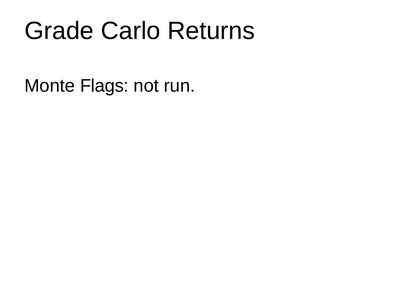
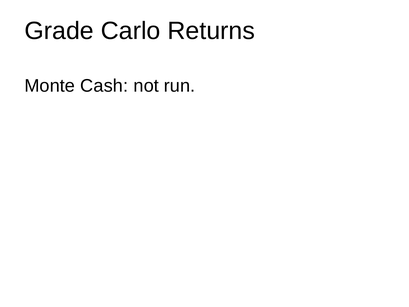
Flags: Flags -> Cash
